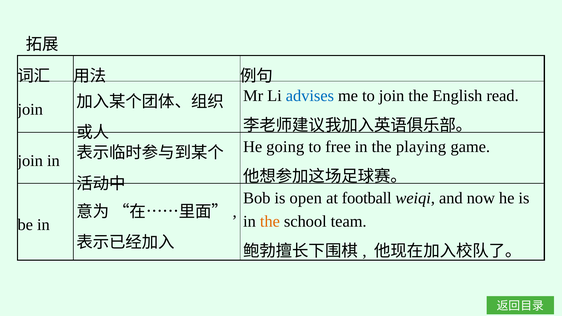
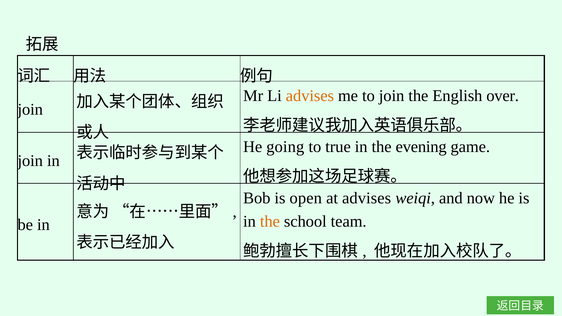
advises at (310, 96) colour: blue -> orange
read: read -> over
free: free -> true
playing: playing -> evening
at football: football -> advises
